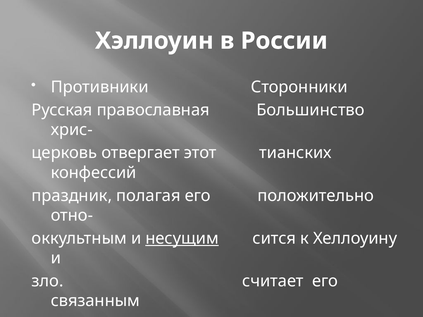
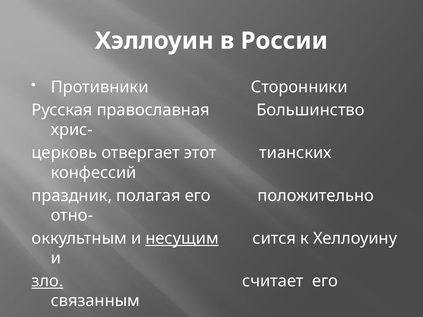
зло underline: none -> present
